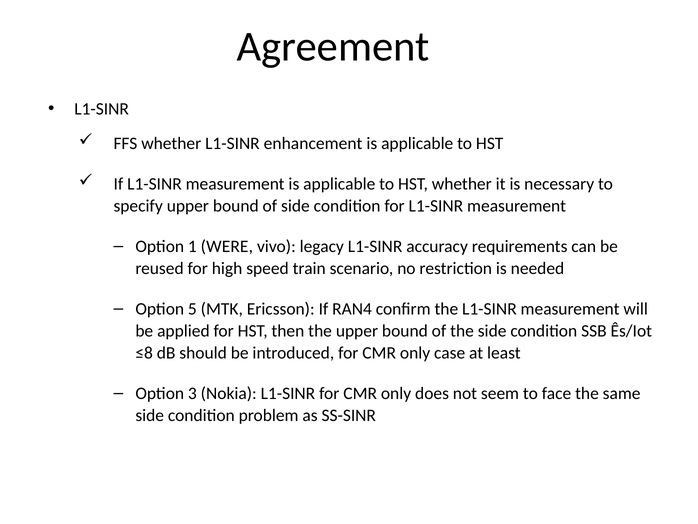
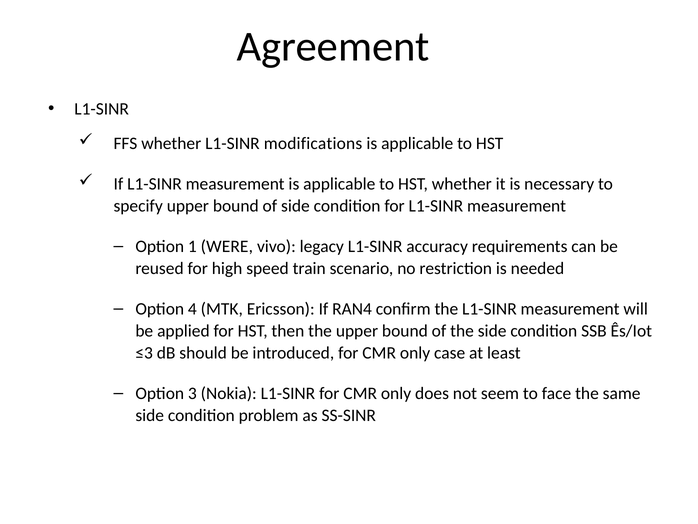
enhancement: enhancement -> modifications
5: 5 -> 4
≤8: ≤8 -> ≤3
